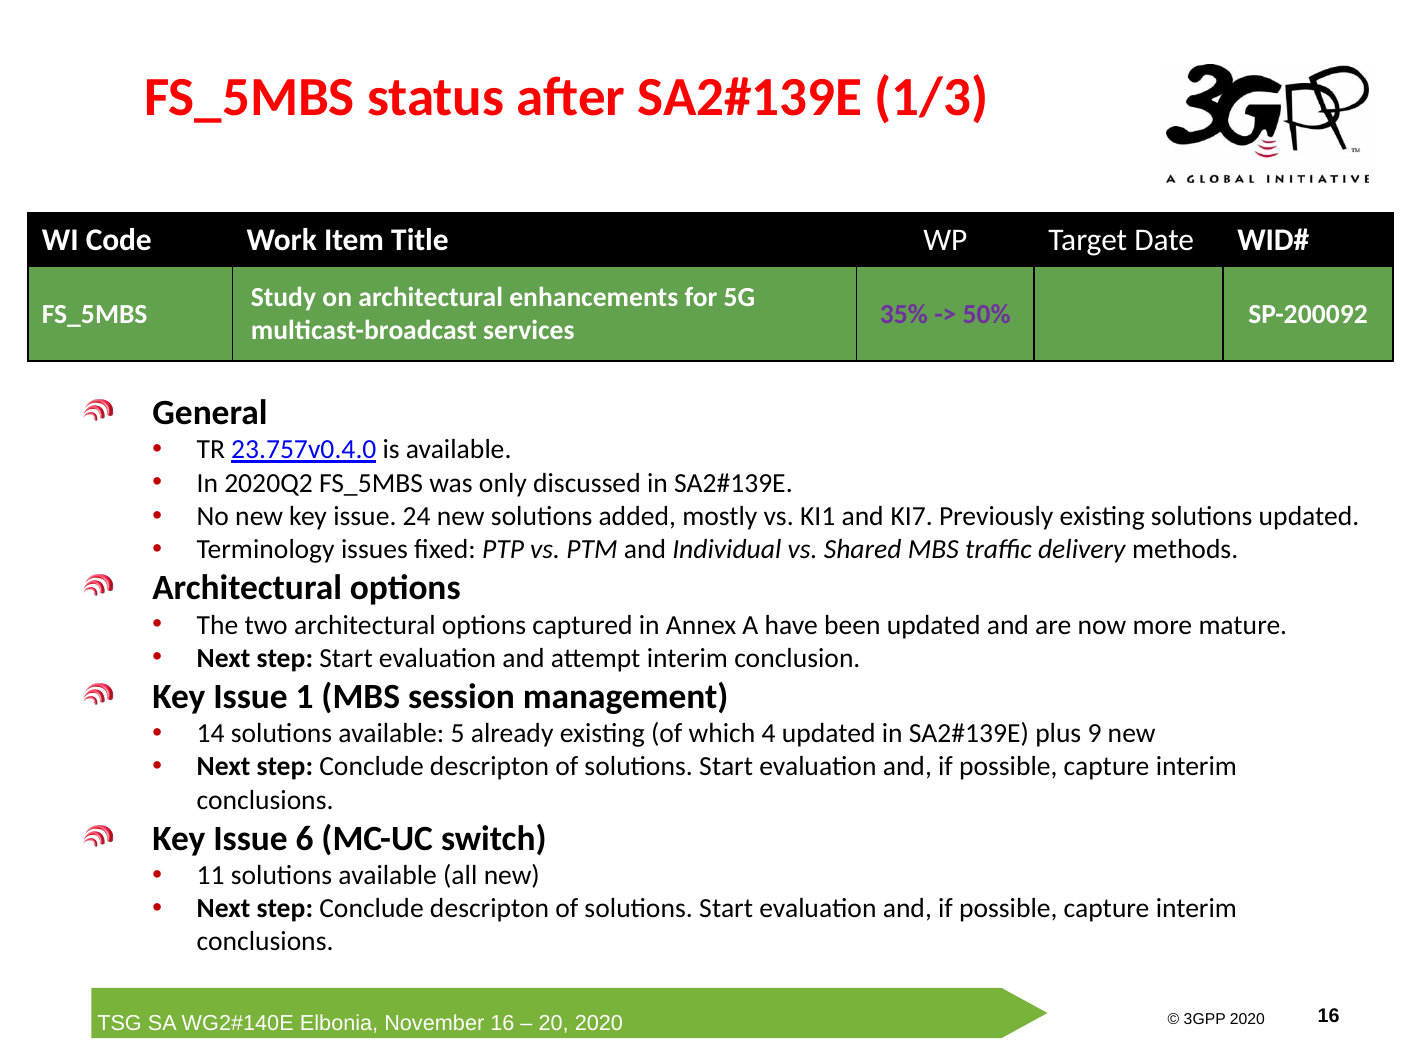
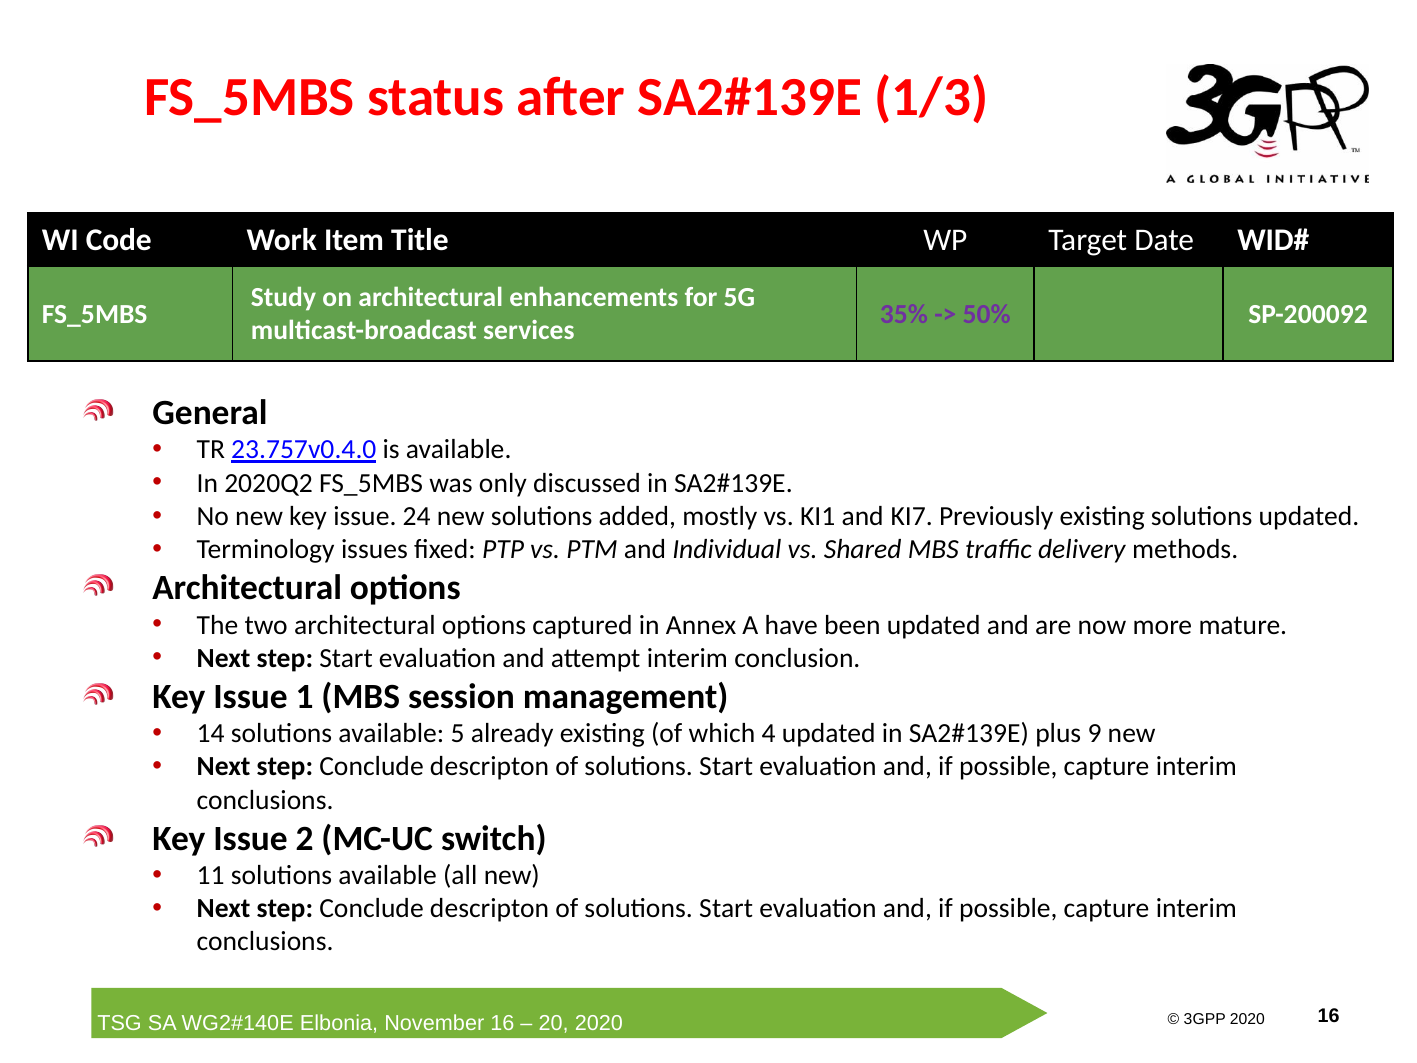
6: 6 -> 2
